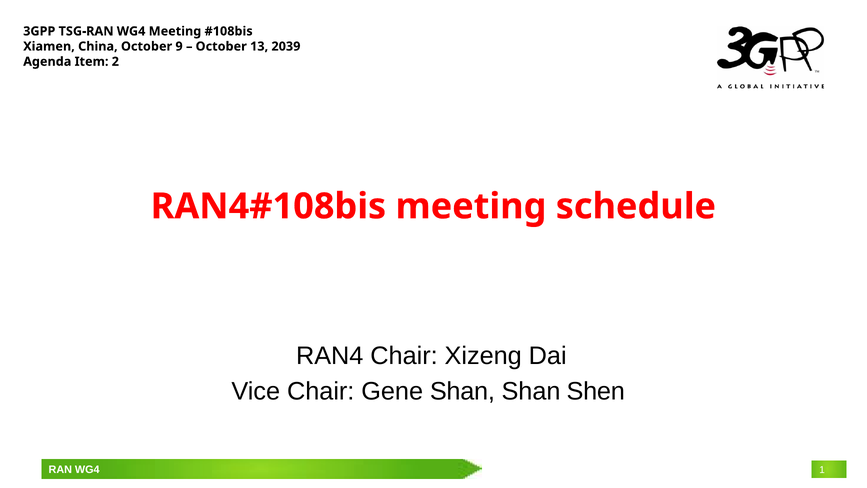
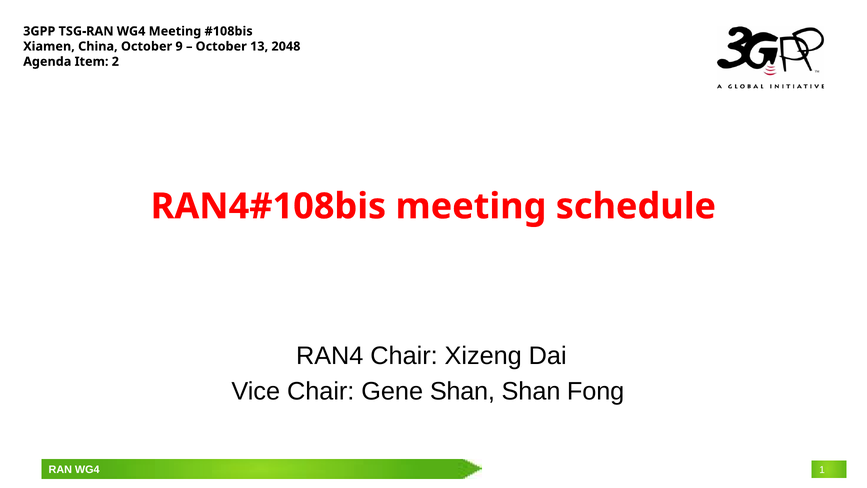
2039: 2039 -> 2048
Shen: Shen -> Fong
